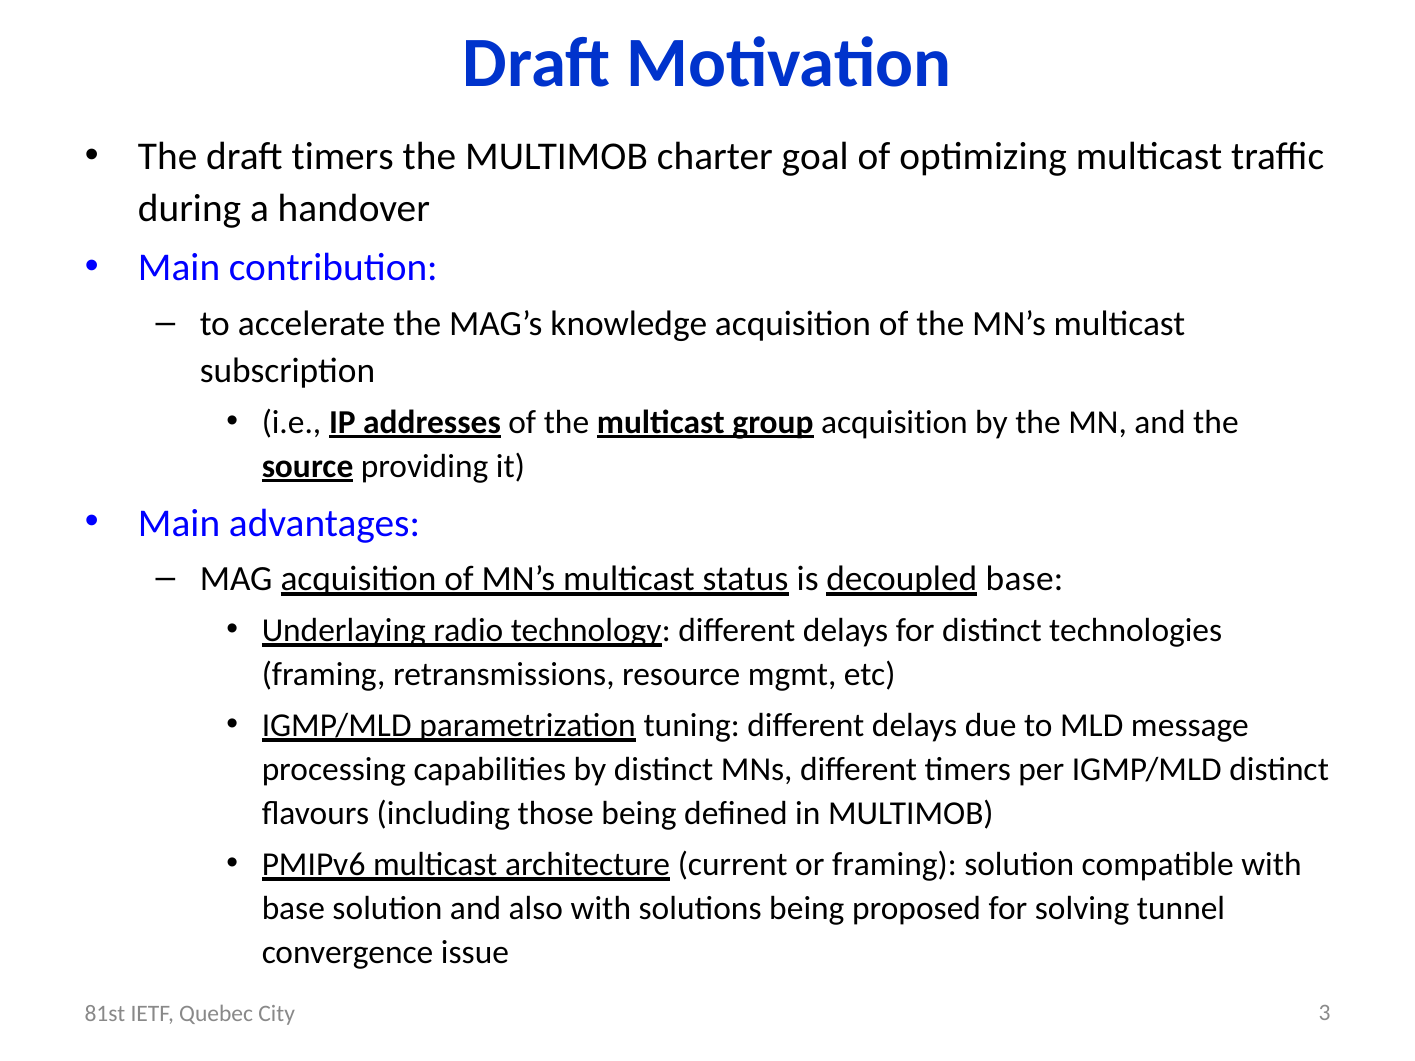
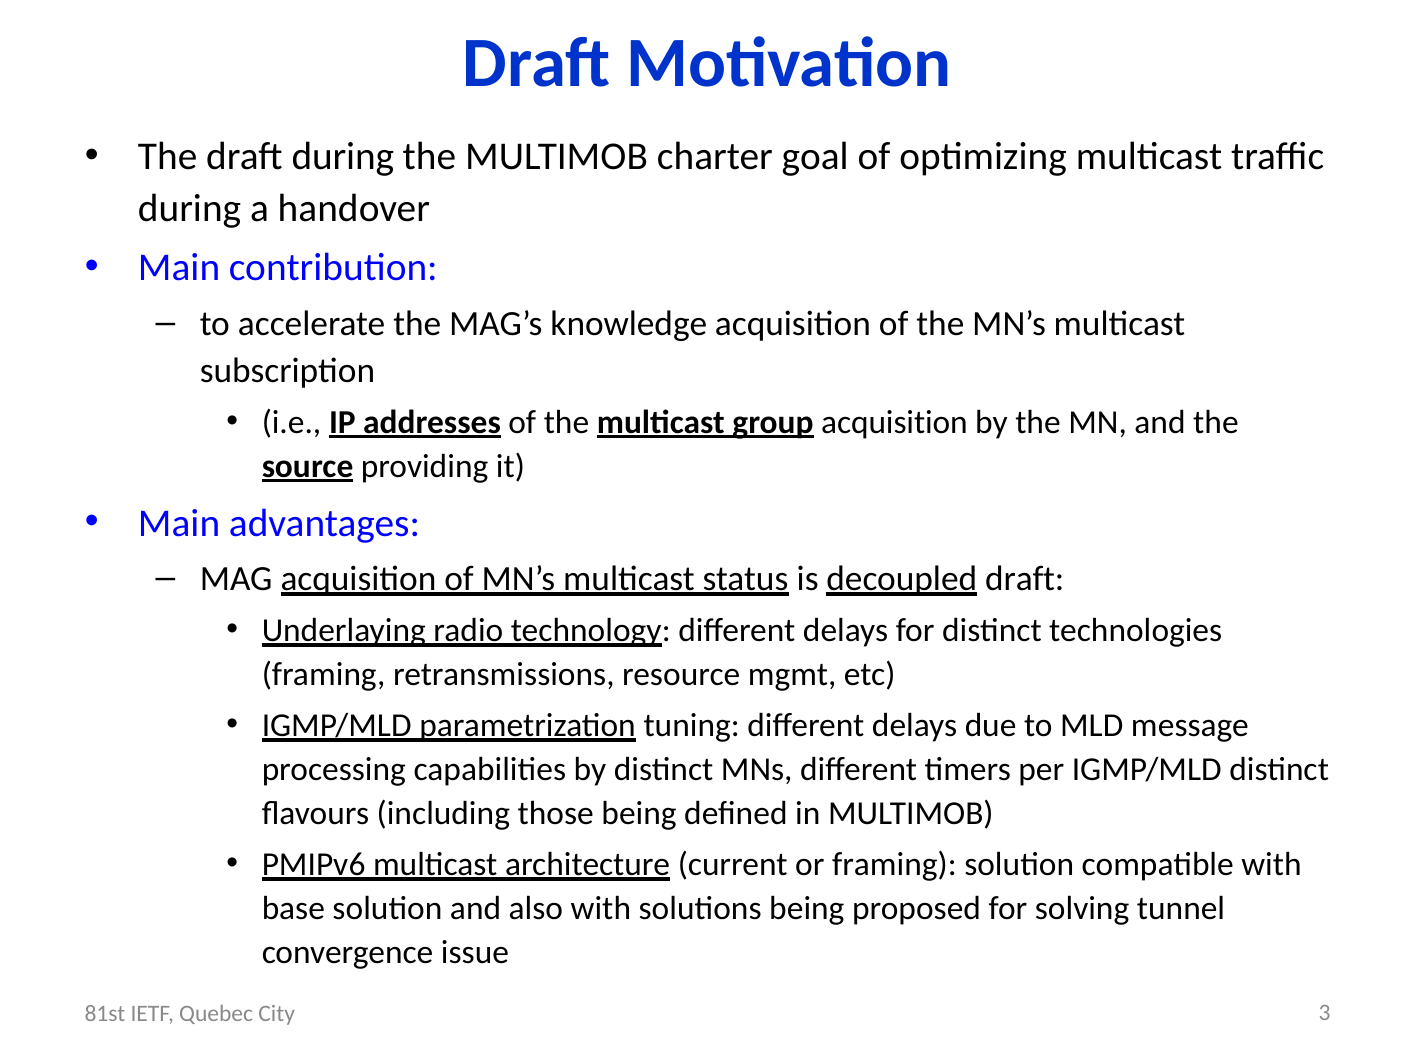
draft timers: timers -> during
decoupled base: base -> draft
